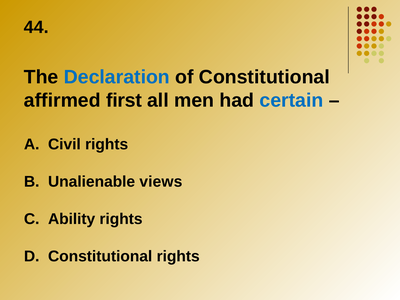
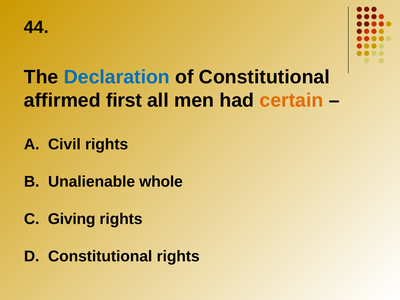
certain colour: blue -> orange
views: views -> whole
Ability: Ability -> Giving
